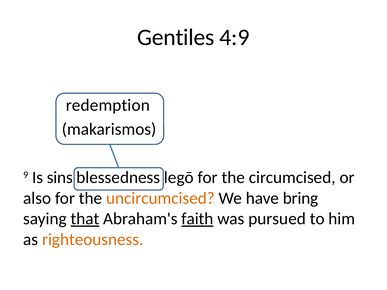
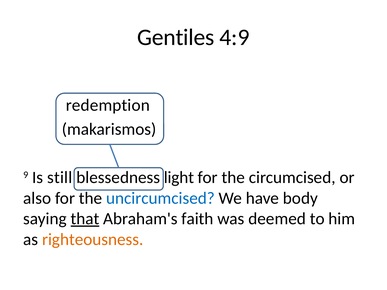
sins: sins -> still
legō: legō -> light
uncircumcised colour: orange -> blue
bring: bring -> body
faith underline: present -> none
pursued: pursued -> deemed
